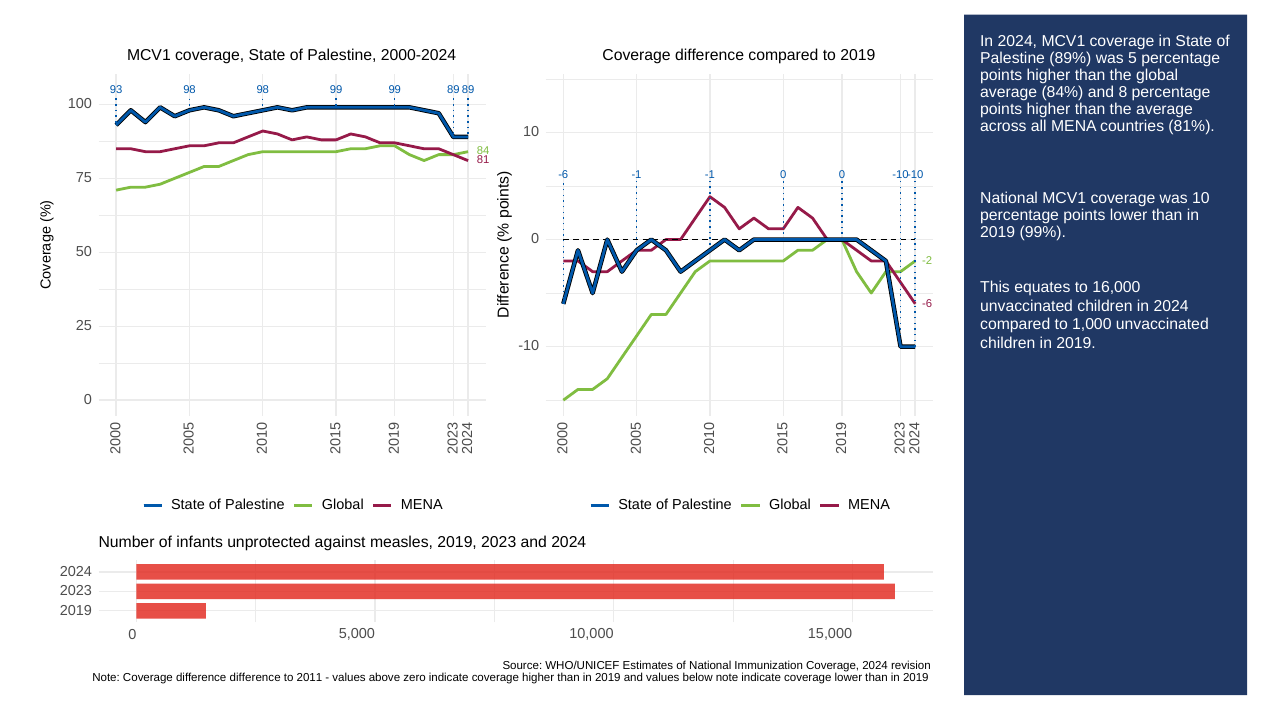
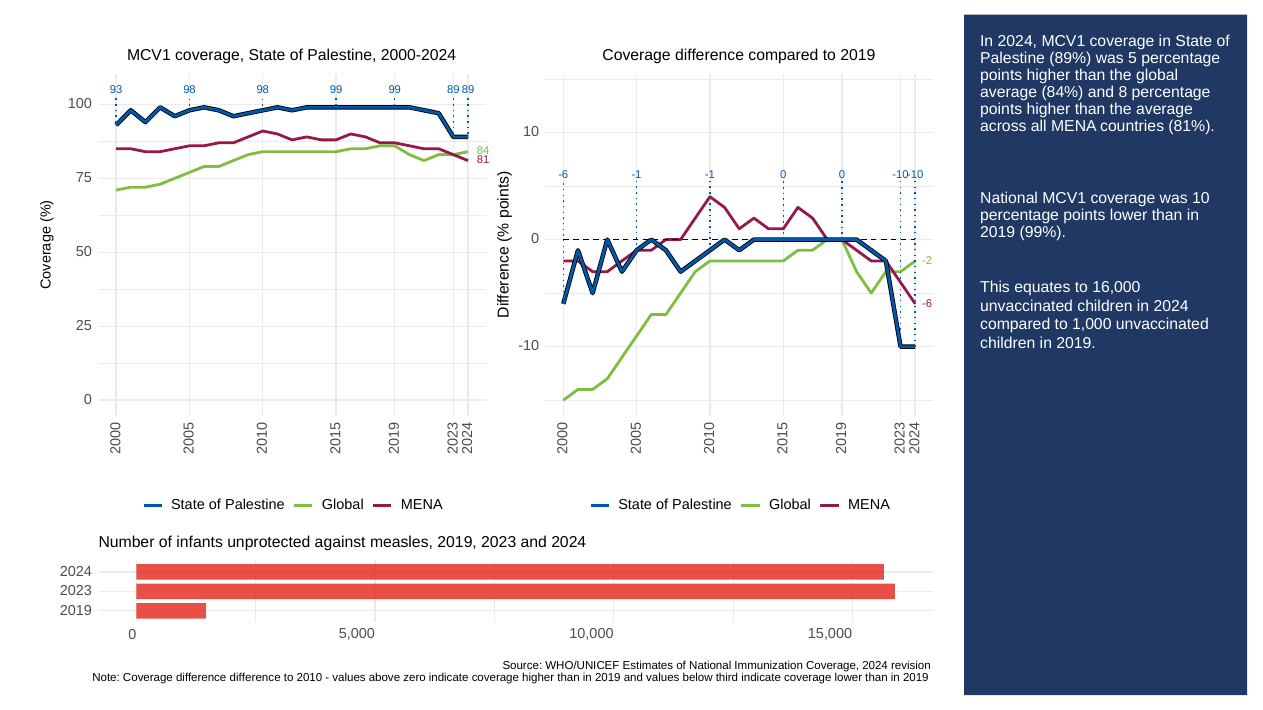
2011: 2011 -> 2010
below note: note -> third
